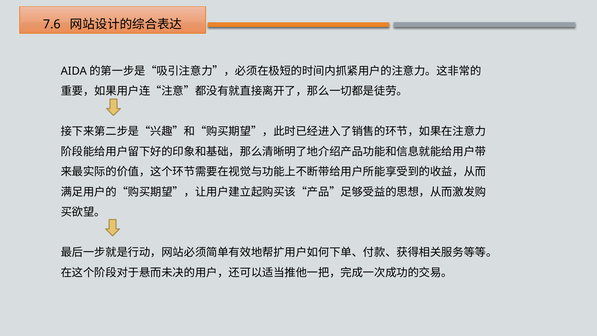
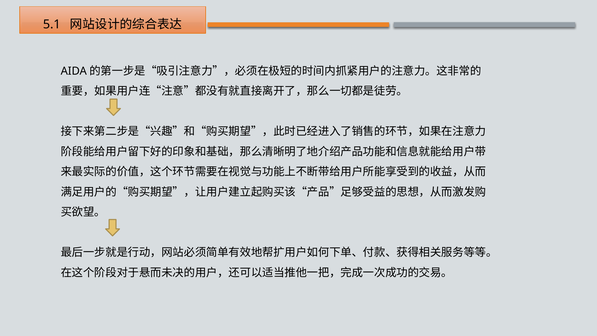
7.6: 7.6 -> 5.1
